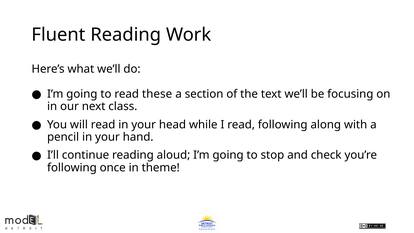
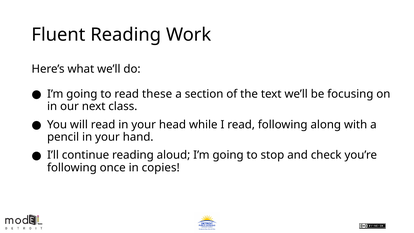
theme: theme -> copies
